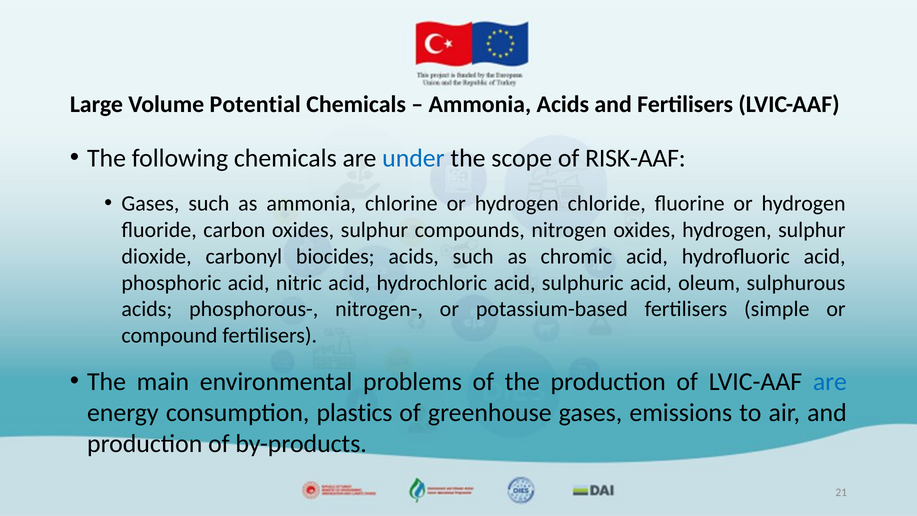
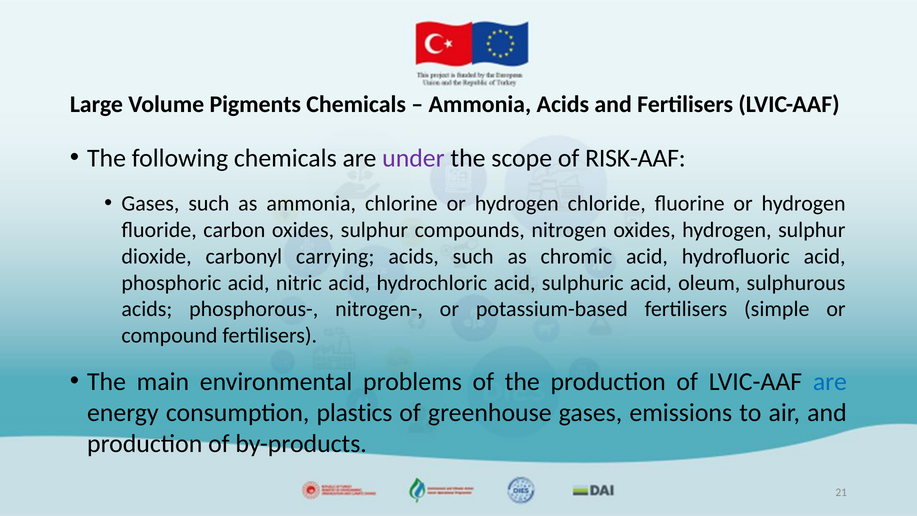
Potential: Potential -> Pigments
under colour: blue -> purple
biocides: biocides -> carrying
